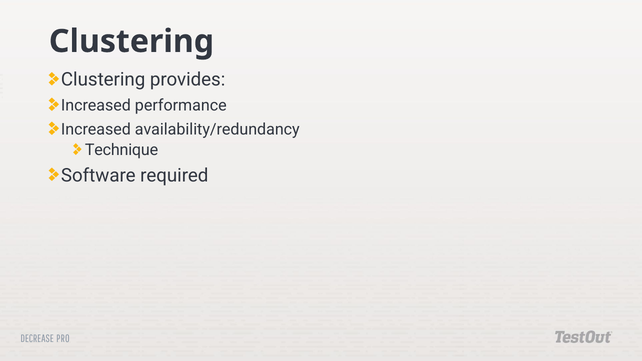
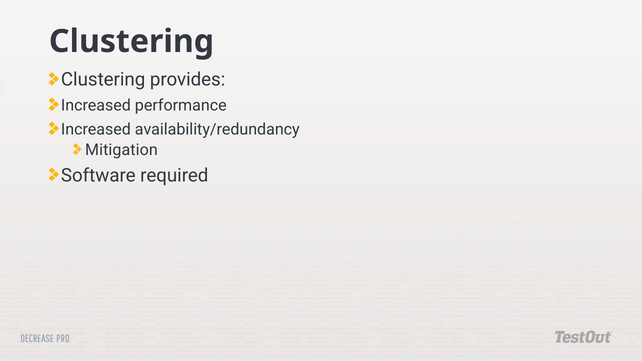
Technique: Technique -> Mitigation
